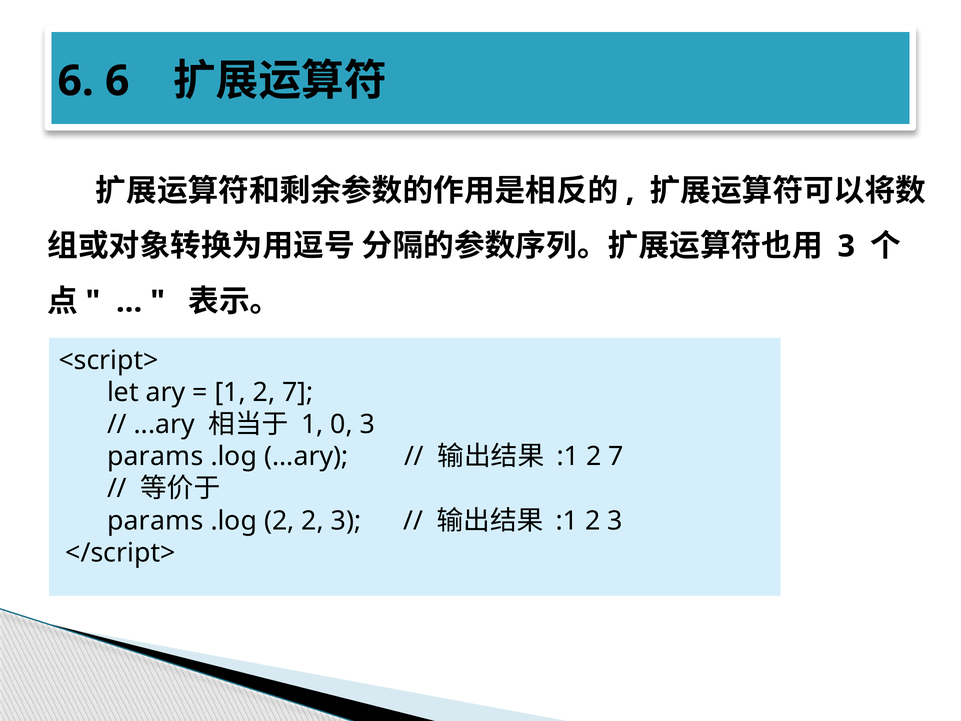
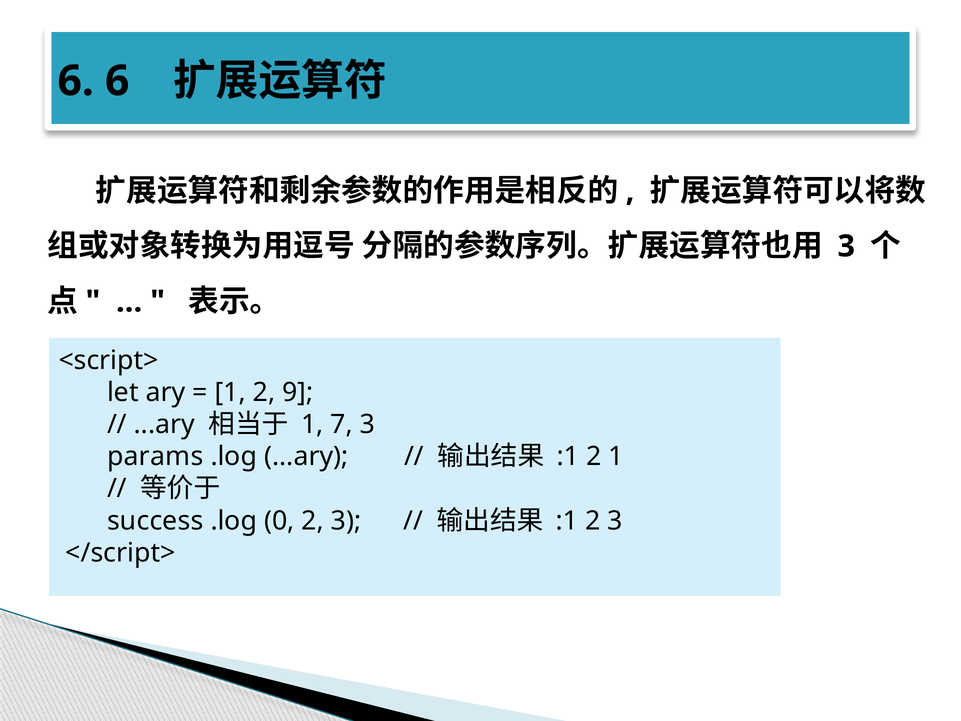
1 2 7: 7 -> 9
0: 0 -> 7
:1 2 7: 7 -> 1
params at (155, 521): params -> success
.log 2: 2 -> 0
